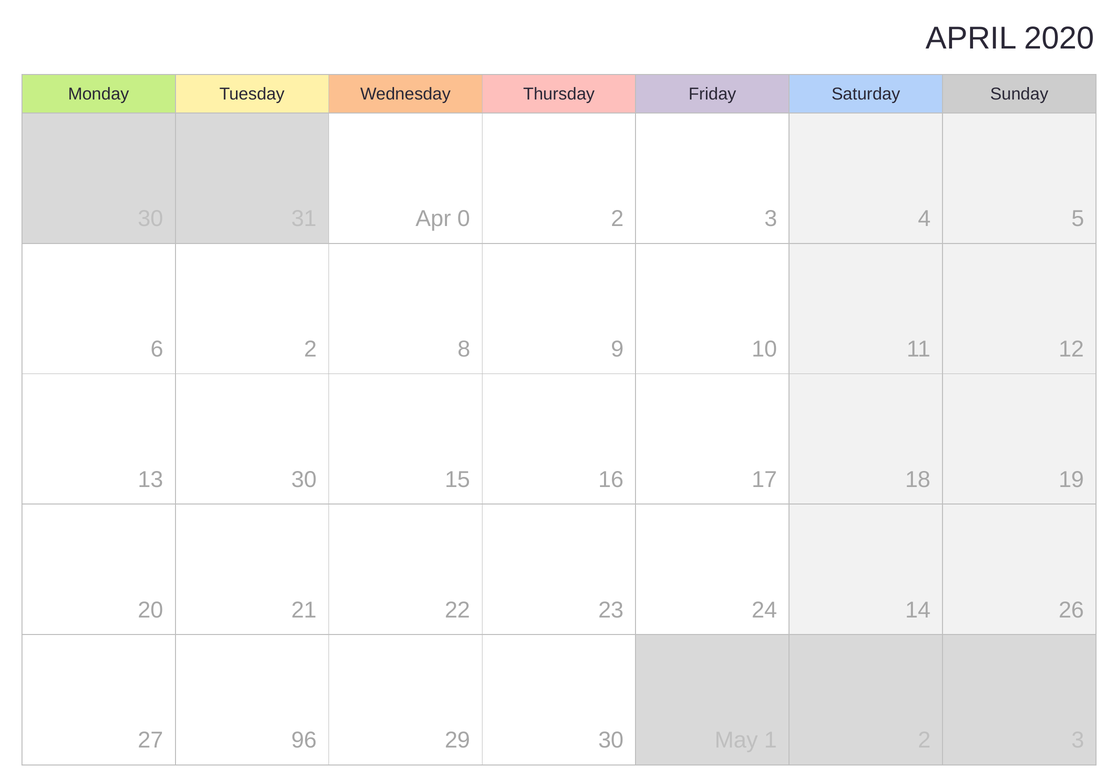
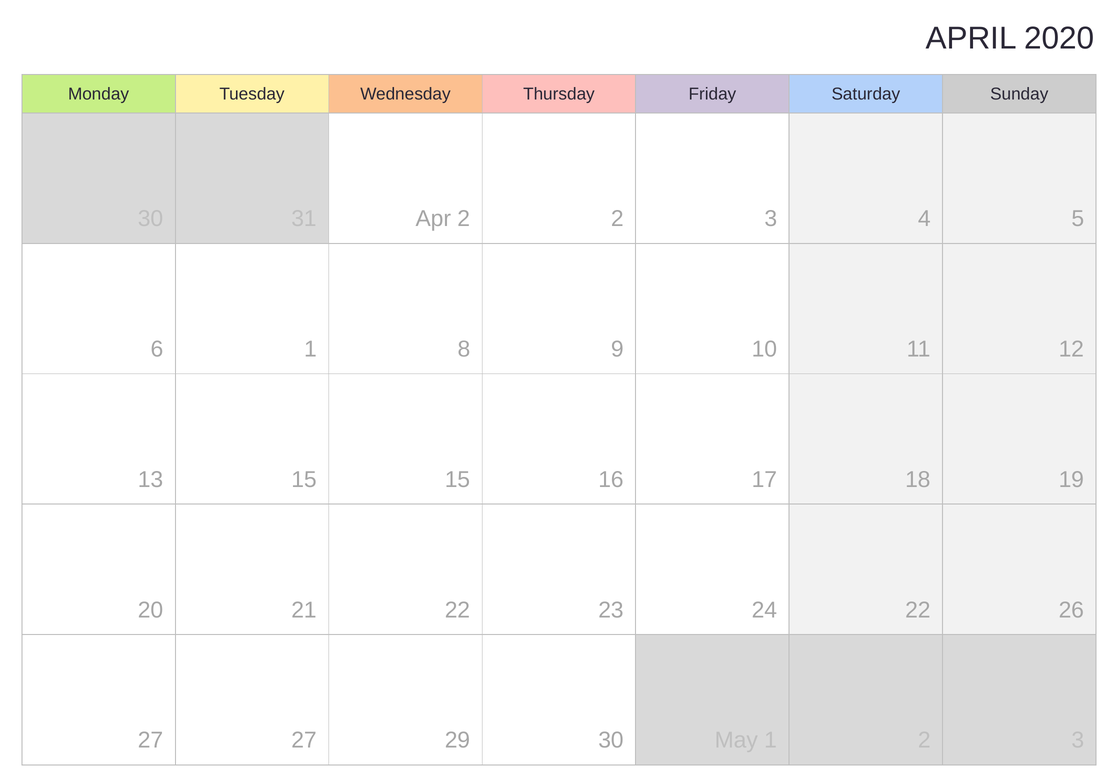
Apr 0: 0 -> 2
6 2: 2 -> 1
13 30: 30 -> 15
24 14: 14 -> 22
27 96: 96 -> 27
